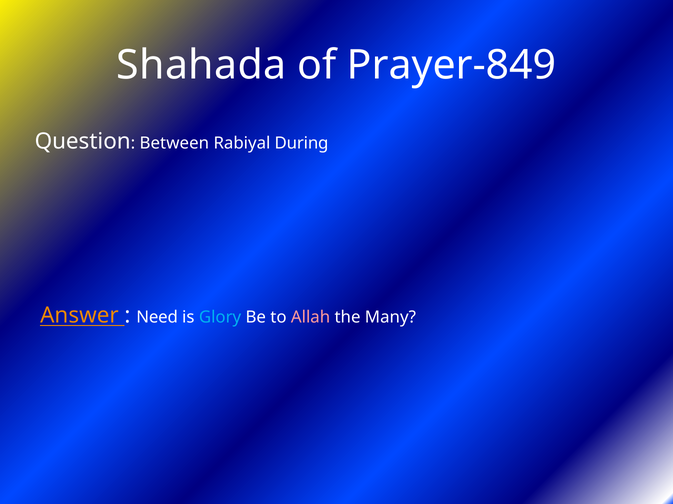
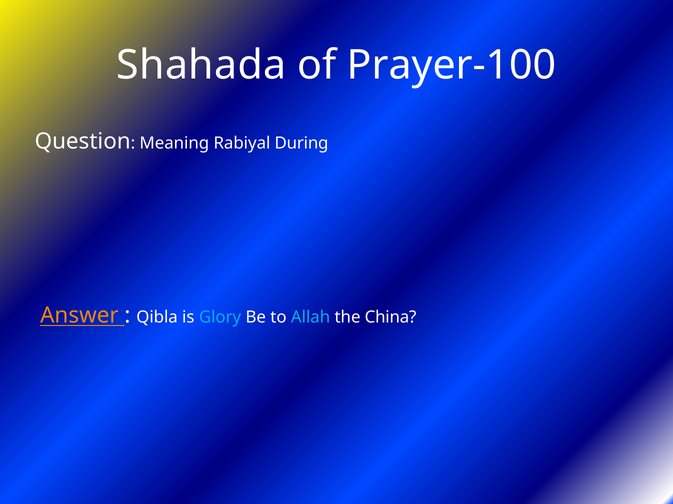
Prayer-849: Prayer-849 -> Prayer-100
Between: Between -> Meaning
Need: Need -> Qibla
Allah colour: pink -> light blue
Many: Many -> China
